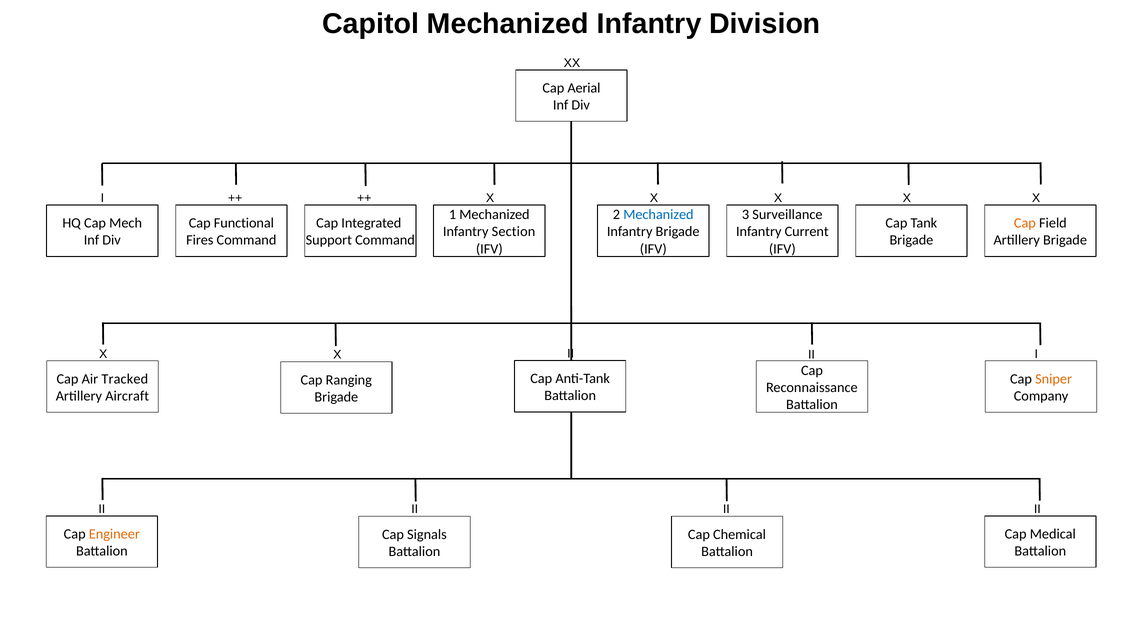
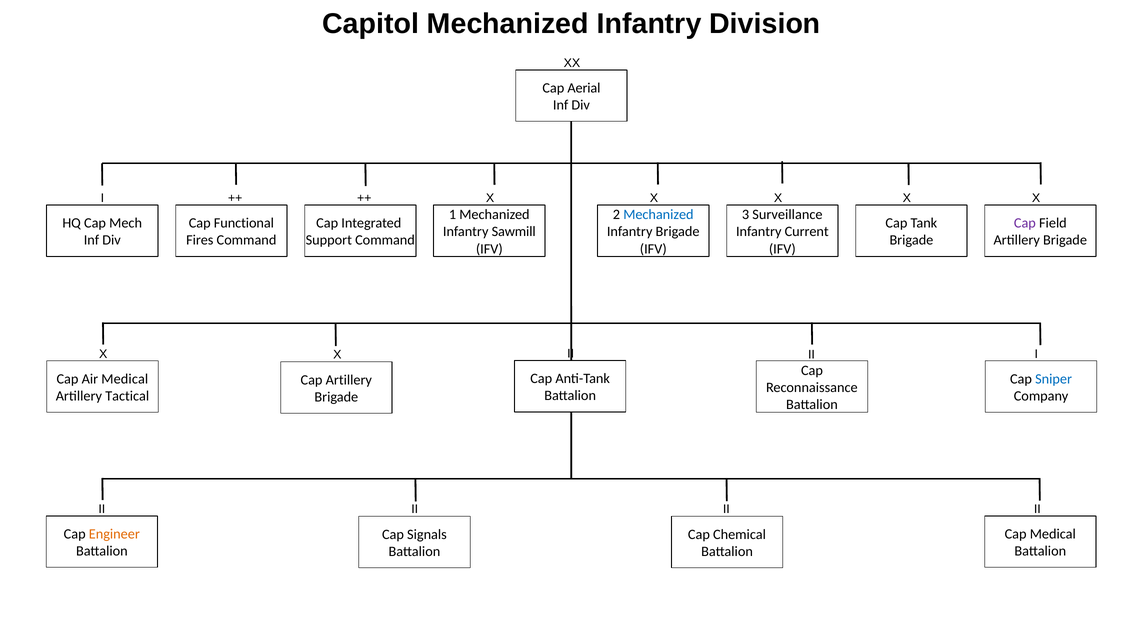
Cap at (1025, 223) colour: orange -> purple
Section: Section -> Sawmill
Air Tracked: Tracked -> Medical
Sniper colour: orange -> blue
Cap Ranging: Ranging -> Artillery
Aircraft: Aircraft -> Tactical
